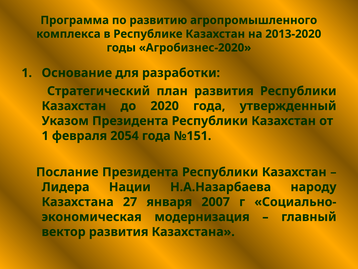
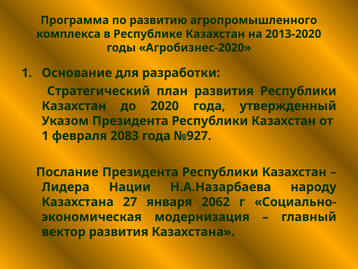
2054: 2054 -> 2083
№151: №151 -> №927
2007: 2007 -> 2062
